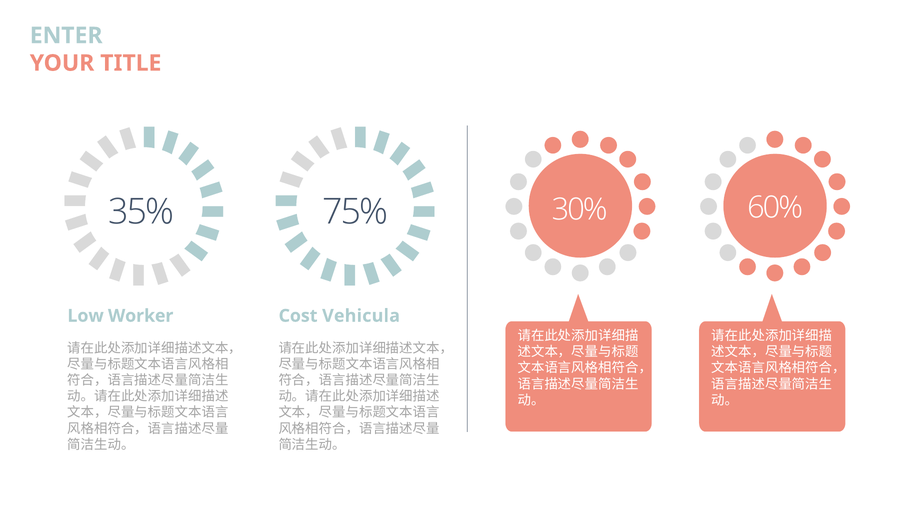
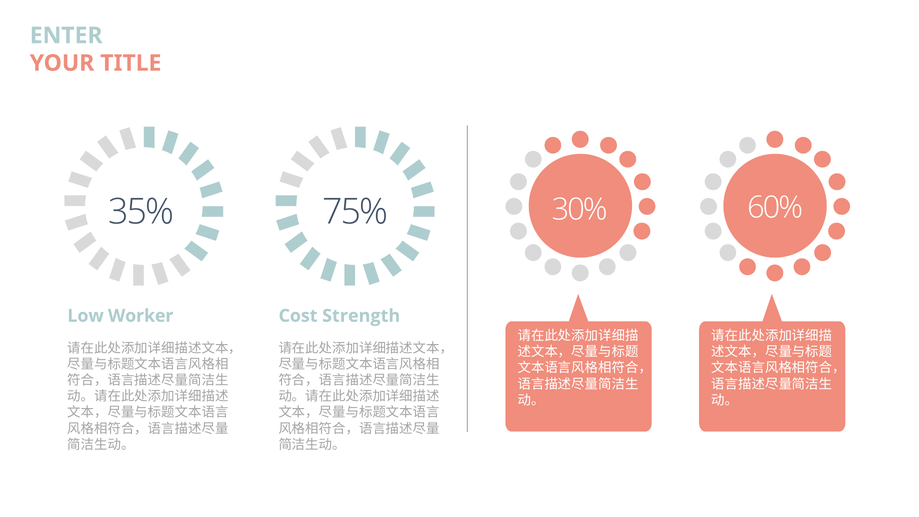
Vehicula: Vehicula -> Strength
